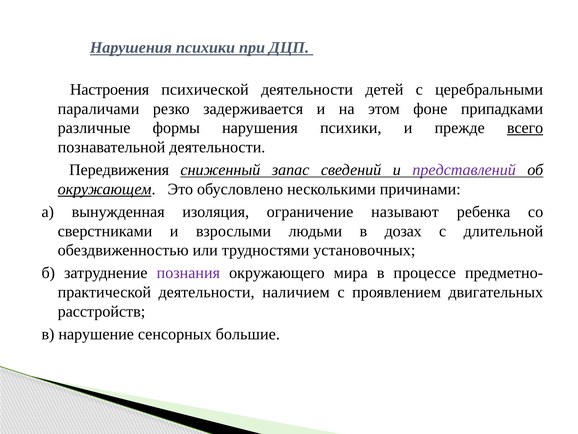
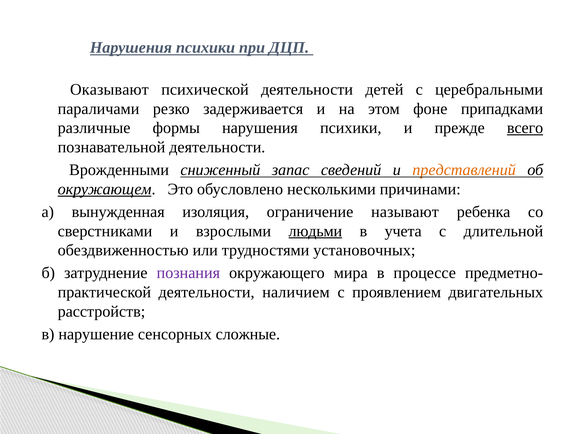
Настроения: Настроения -> Оказывают
Передвижения: Передвижения -> Врожденными
представлений colour: purple -> orange
людьми underline: none -> present
дозах: дозах -> учета
большие: большие -> сложные
